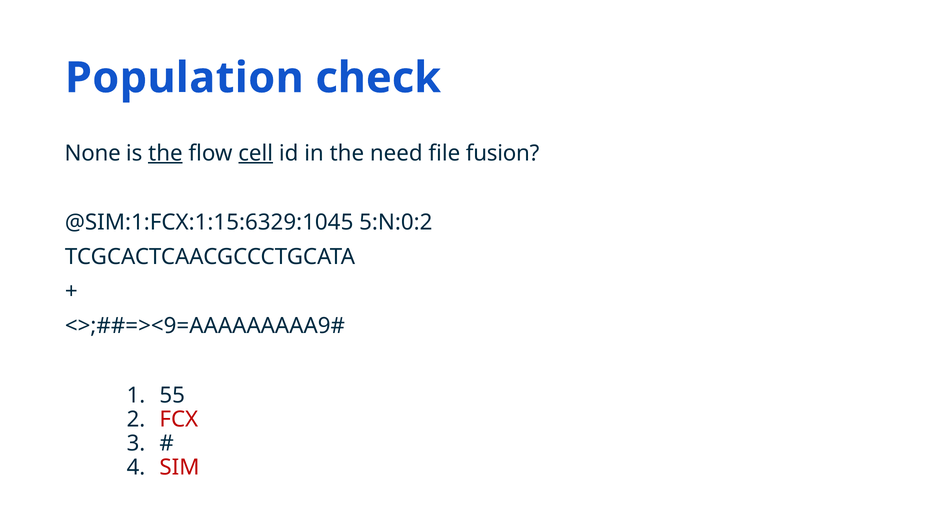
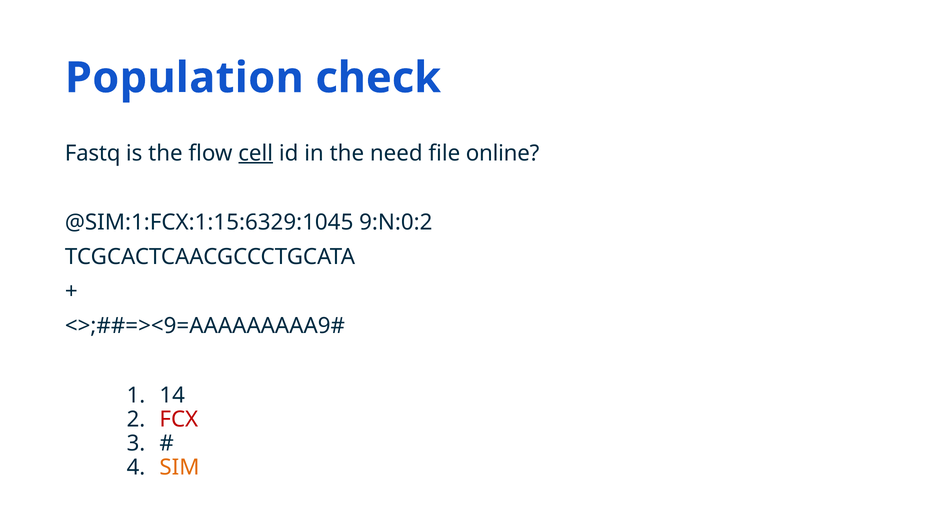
None: None -> Fastq
the at (165, 153) underline: present -> none
fusion: fusion -> online
5:N:0:2: 5:N:0:2 -> 9:N:0:2
55: 55 -> 14
SIM colour: red -> orange
